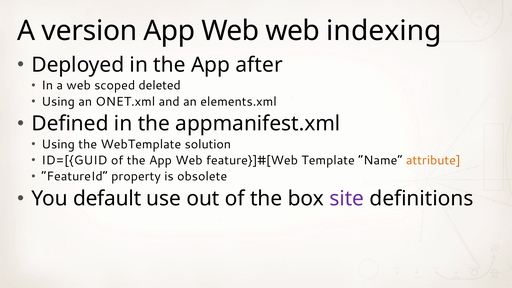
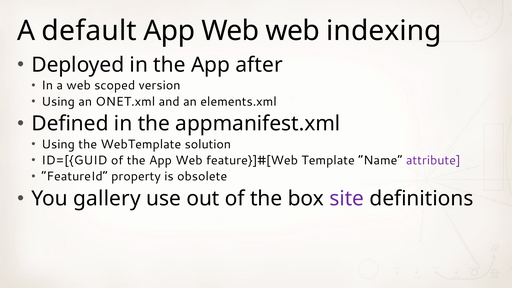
version: version -> default
deleted: deleted -> version
attribute colour: orange -> purple
default: default -> gallery
